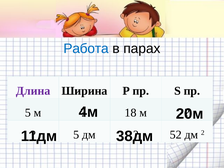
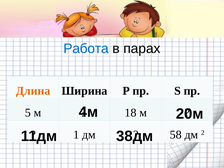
Длина colour: purple -> orange
5 at (76, 135): 5 -> 1
52: 52 -> 58
